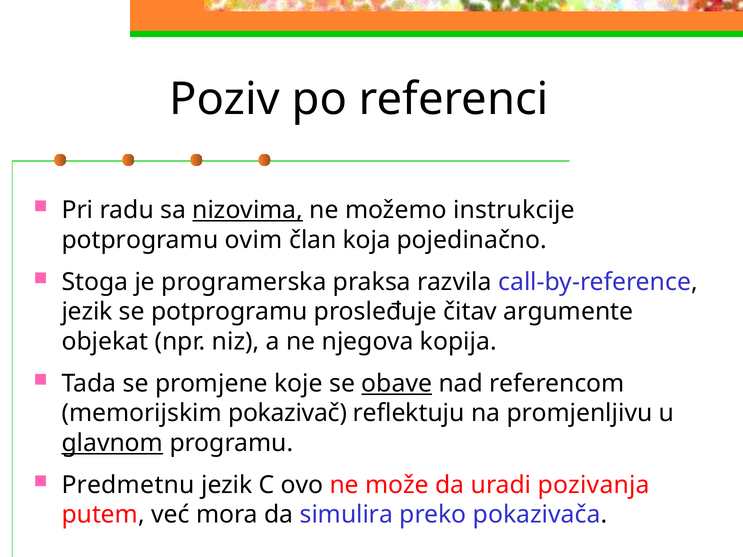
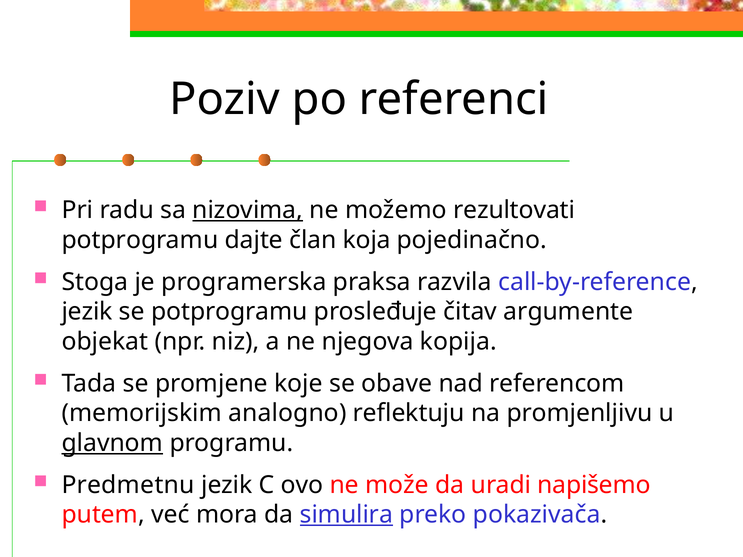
instrukcije: instrukcije -> rezultovati
ovim: ovim -> dajte
obave underline: present -> none
pokazivač: pokazivač -> analogno
pozivanja: pozivanja -> napišemo
simulira underline: none -> present
